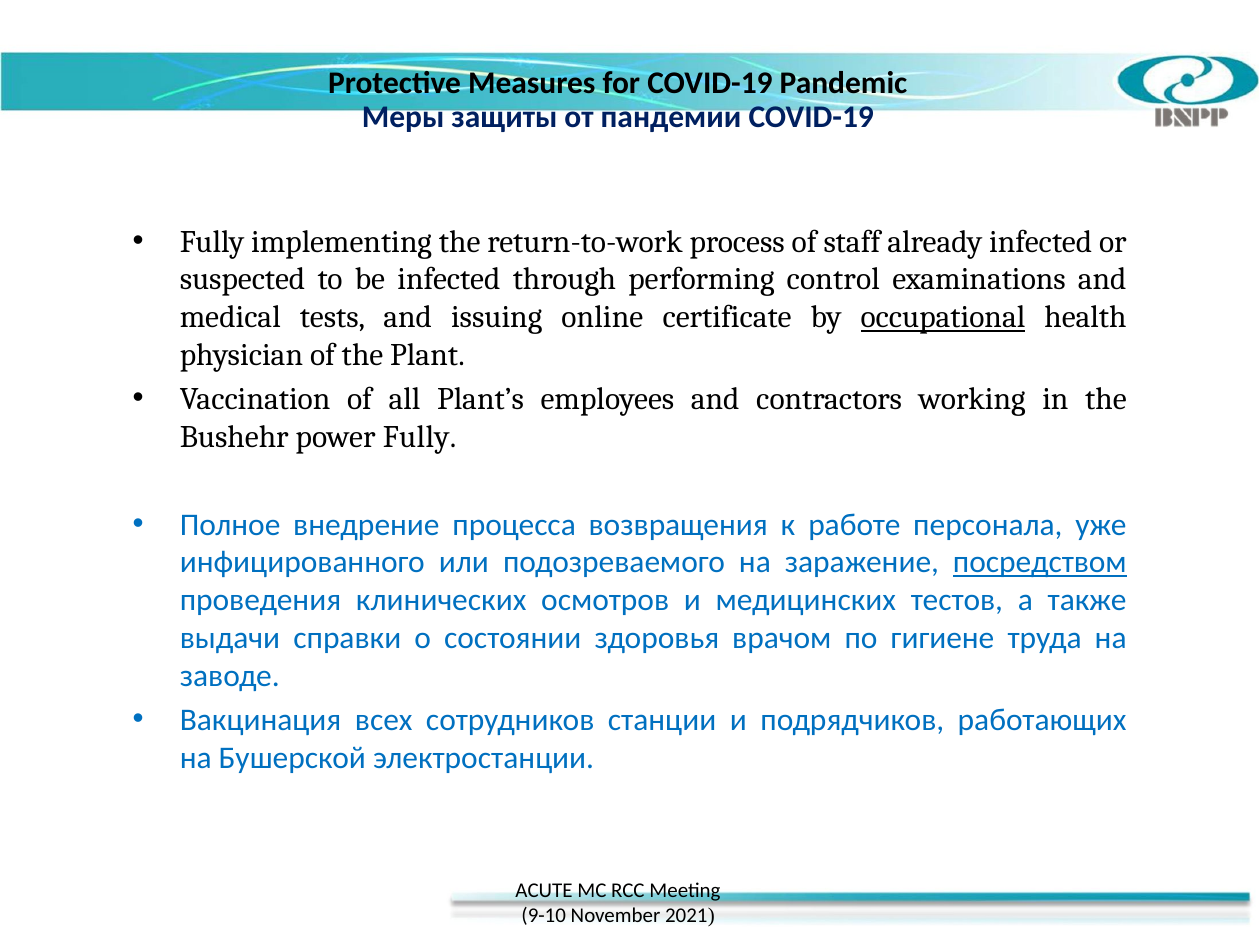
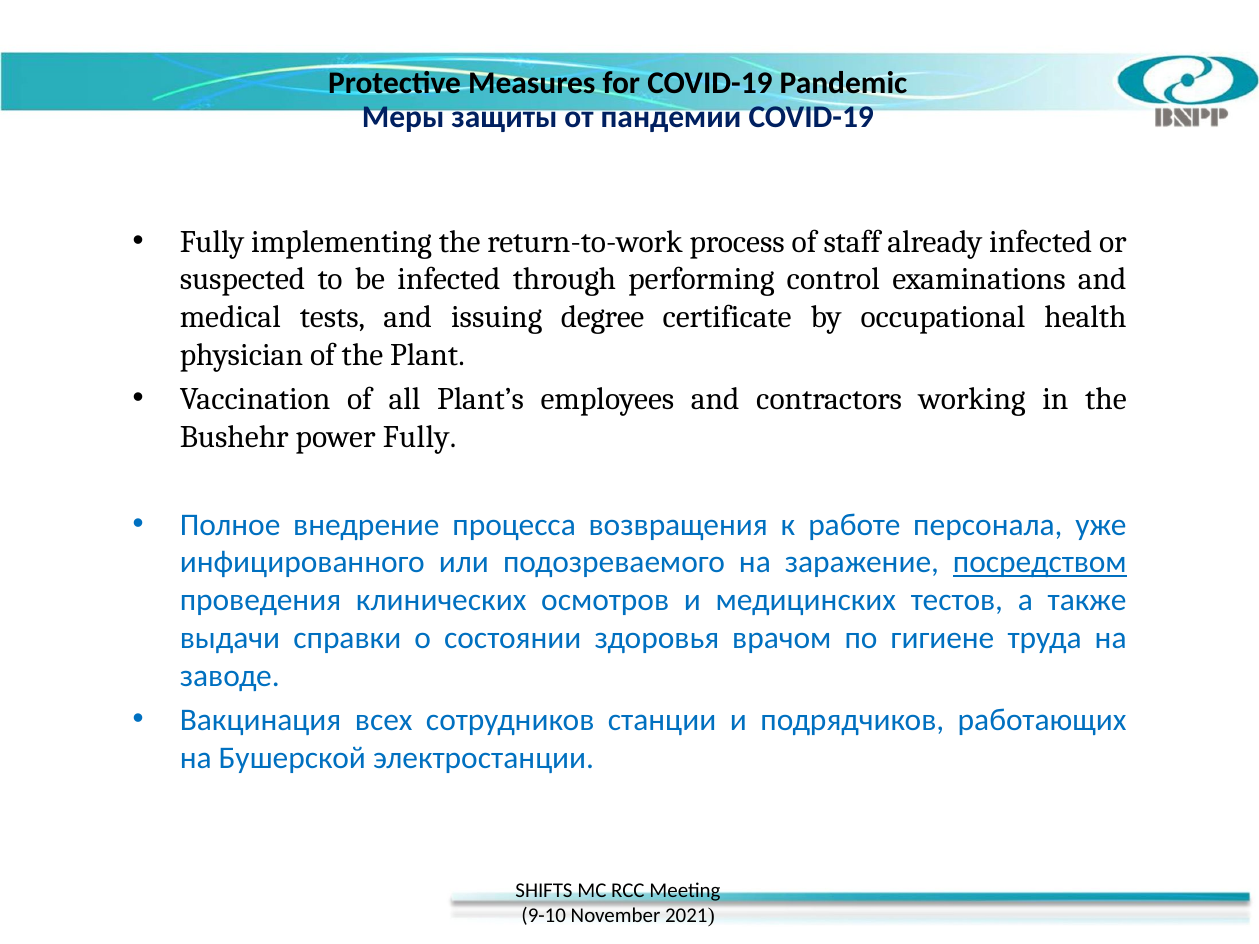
online: online -> degree
occupational underline: present -> none
ACUTE: ACUTE -> SHIFTS
